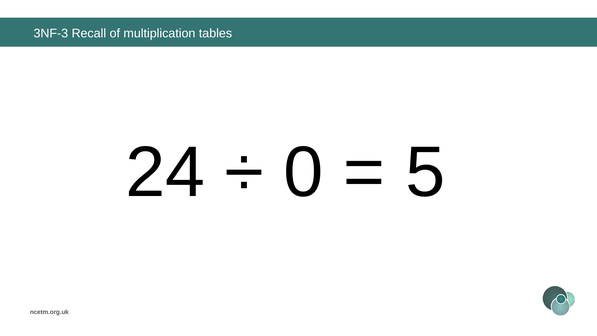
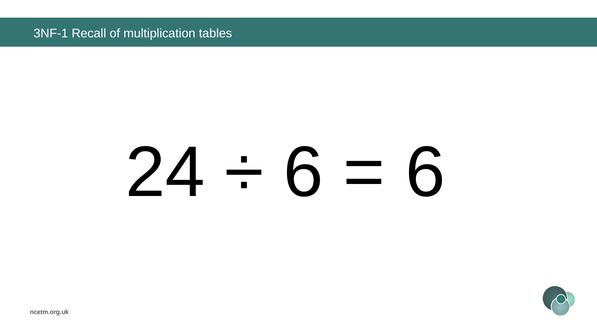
3NF-3: 3NF-3 -> 3NF-1
0 at (304, 172): 0 -> 6
5 at (426, 172): 5 -> 6
